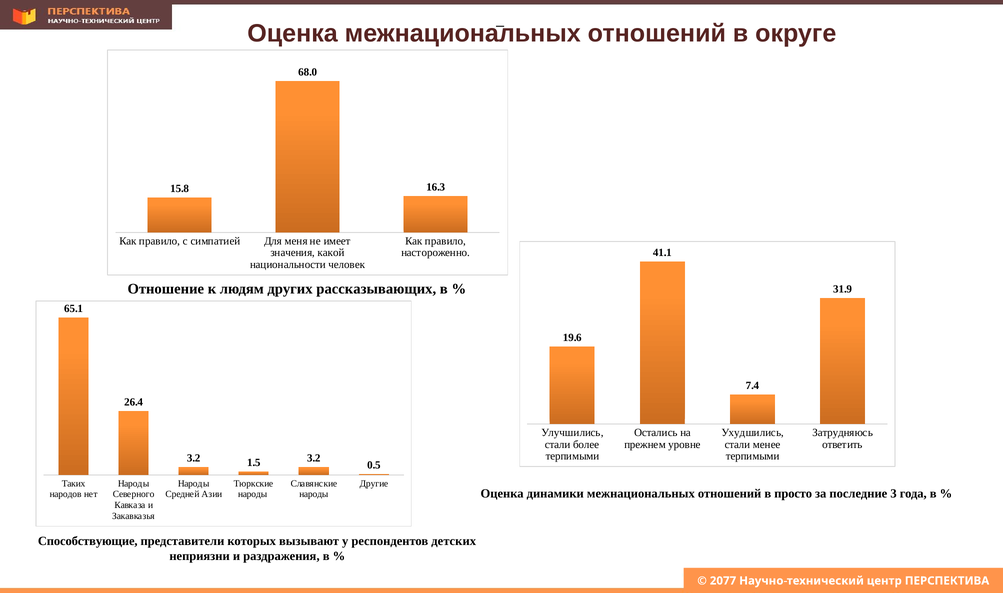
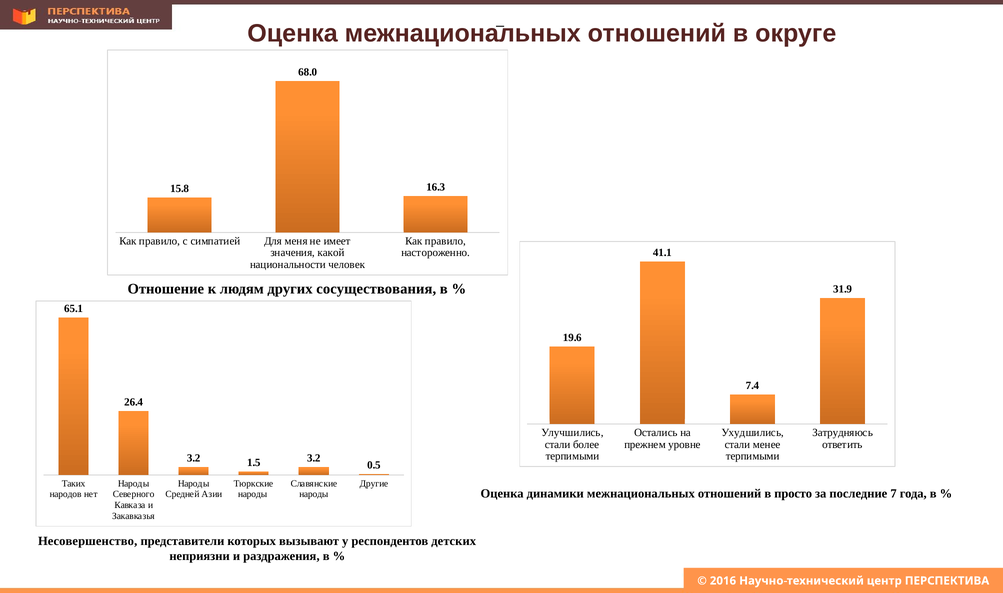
рассказывающих: рассказывающих -> сосуществования
3: 3 -> 7
Способствующие: Способствующие -> Несовершенство
2077: 2077 -> 2016
